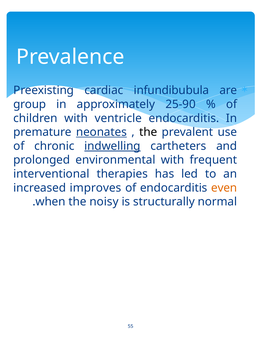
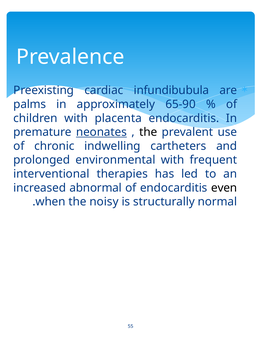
group: group -> palms
25-90: 25-90 -> 65-90
ventricle: ventricle -> placenta
indwelling underline: present -> none
improves: improves -> abnormal
even colour: orange -> black
